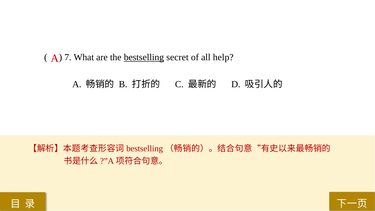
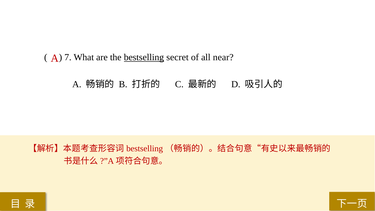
help: help -> near
